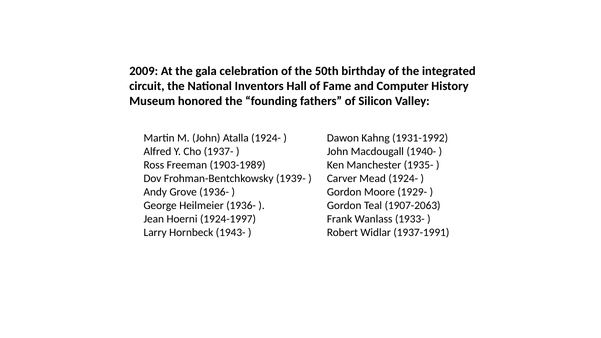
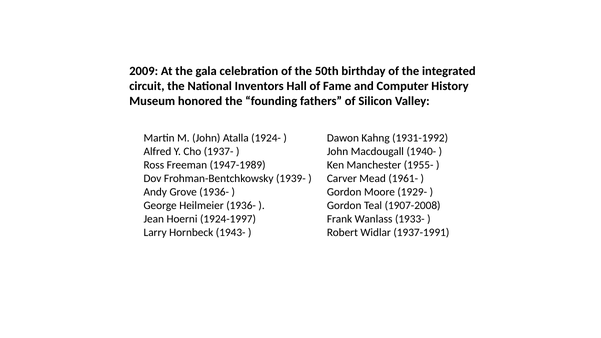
1903-1989: 1903-1989 -> 1947-1989
1935-: 1935- -> 1955-
Mead 1924-: 1924- -> 1961-
1907-2063: 1907-2063 -> 1907-2008
